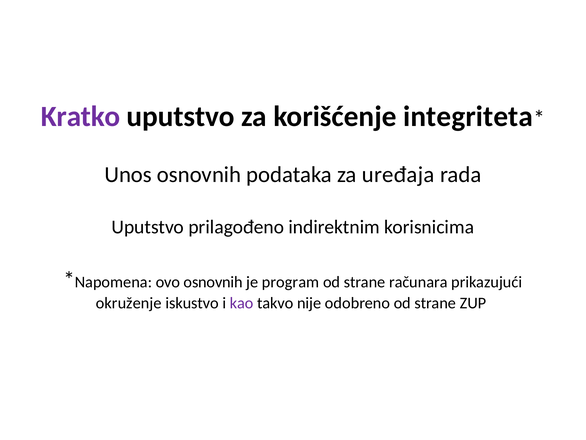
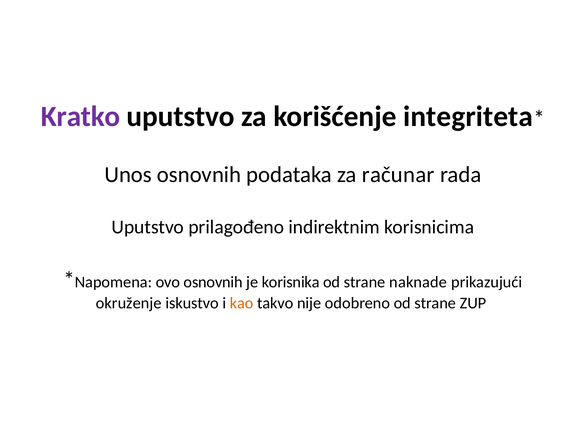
uređaja: uređaja -> računar
program: program -> korisnika
računara: računara -> naknade
kao colour: purple -> orange
